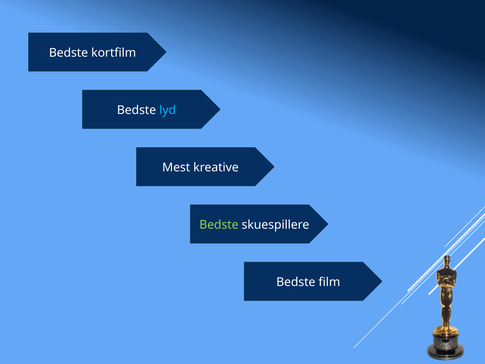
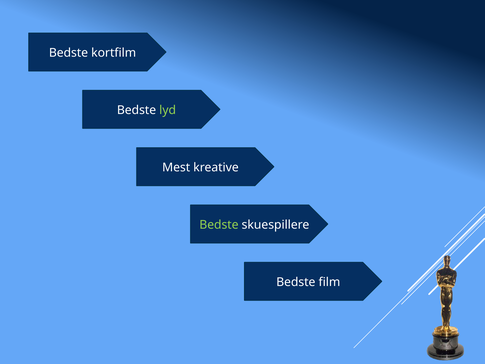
lyd colour: light blue -> light green
